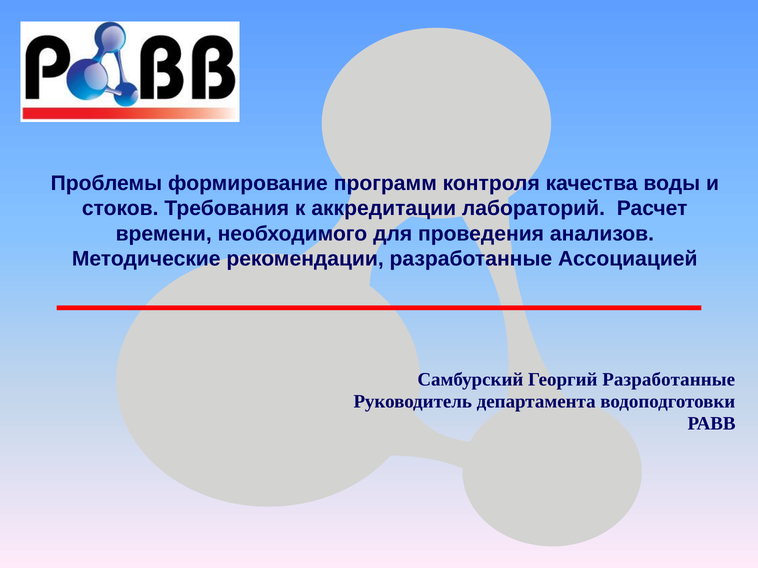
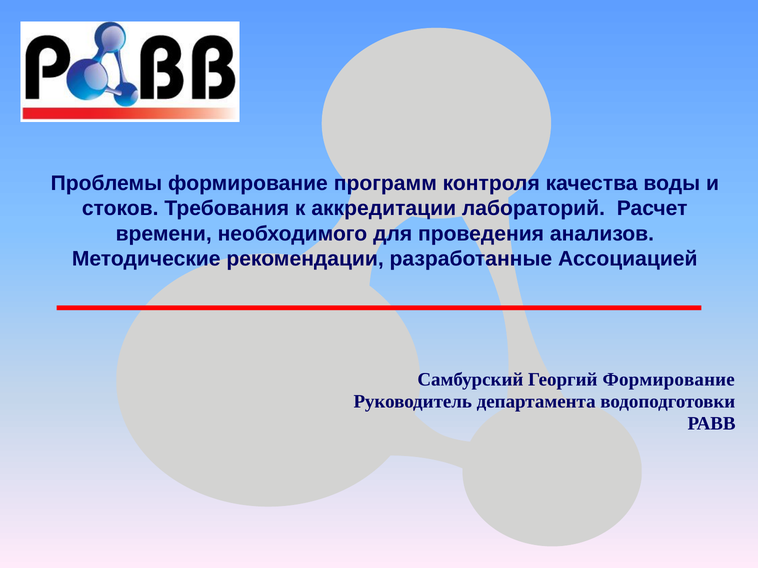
Георгий Разработанные: Разработанные -> Формирование
